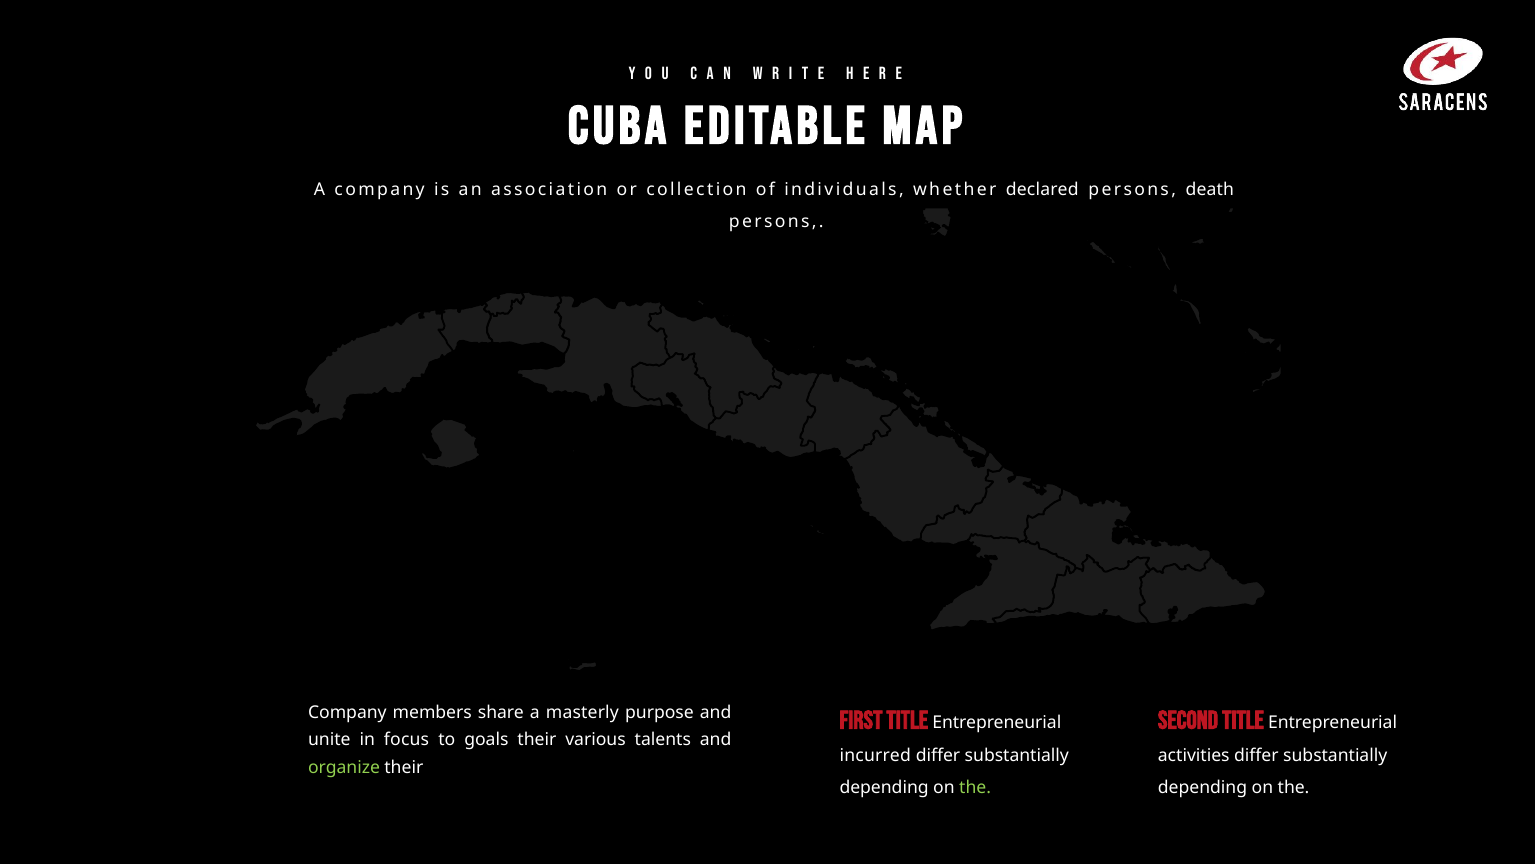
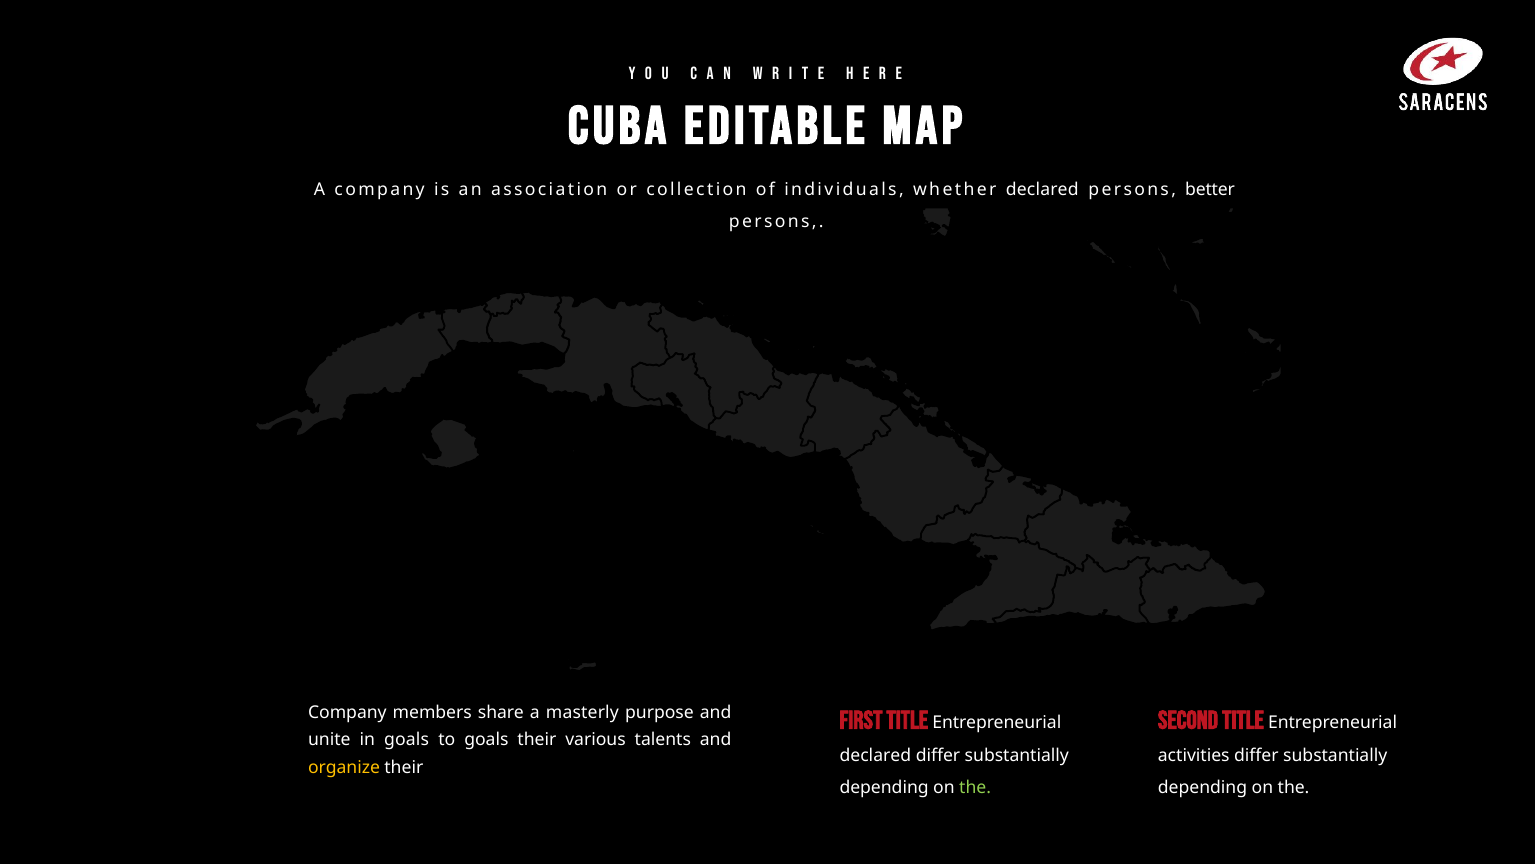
death: death -> better
in focus: focus -> goals
incurred at (875, 756): incurred -> declared
organize colour: light green -> yellow
